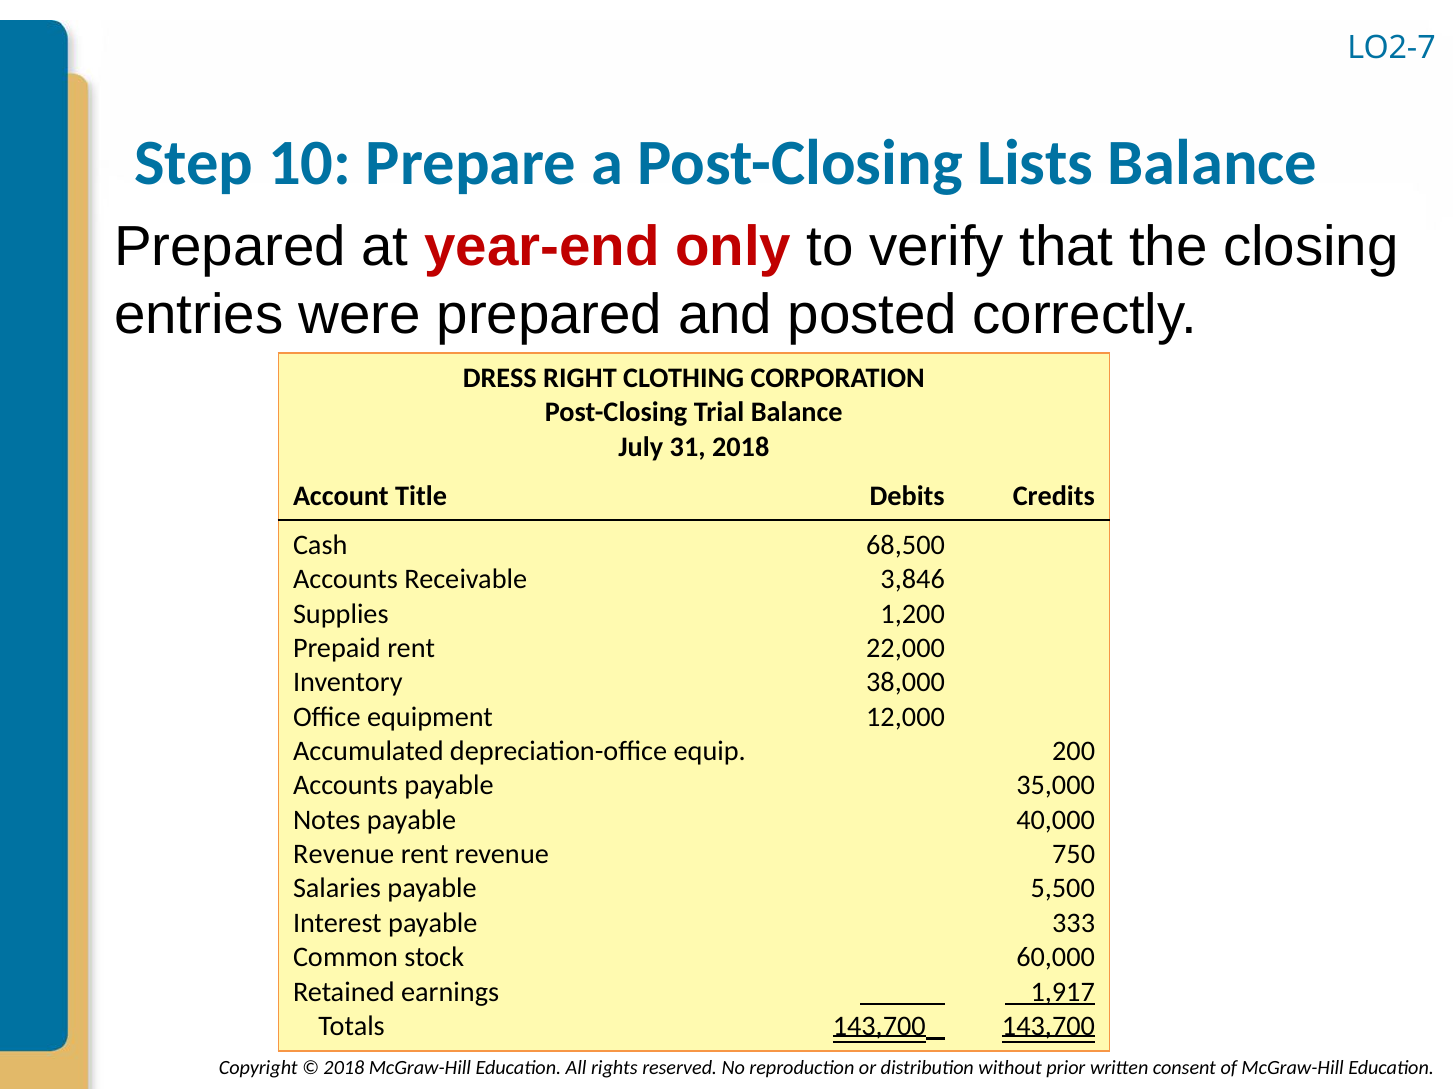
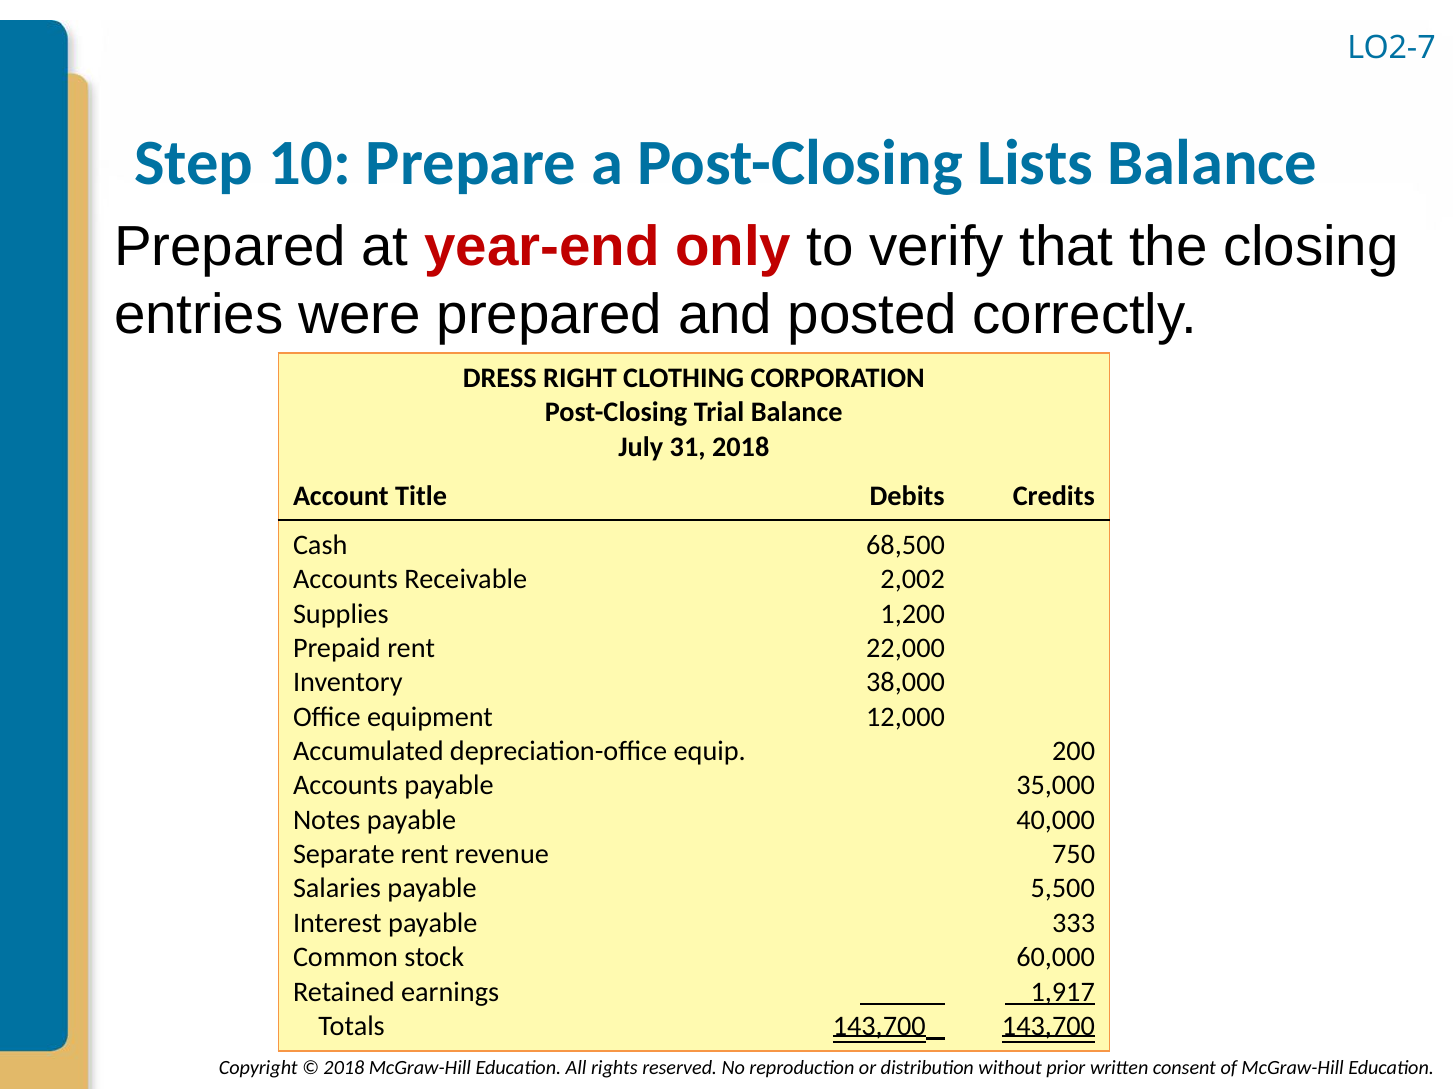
3,846: 3,846 -> 2,002
Revenue at (344, 855): Revenue -> Separate
